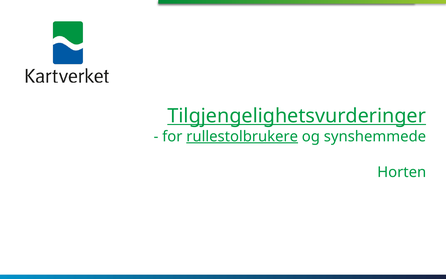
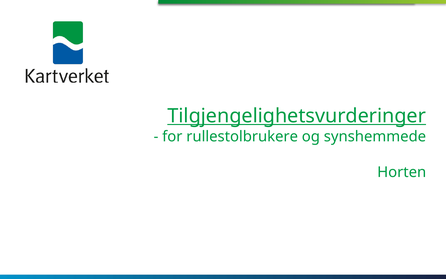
rullestolbrukere underline: present -> none
